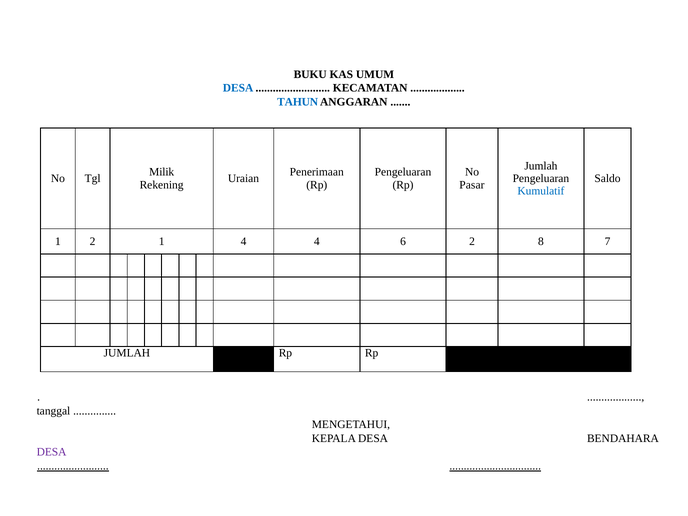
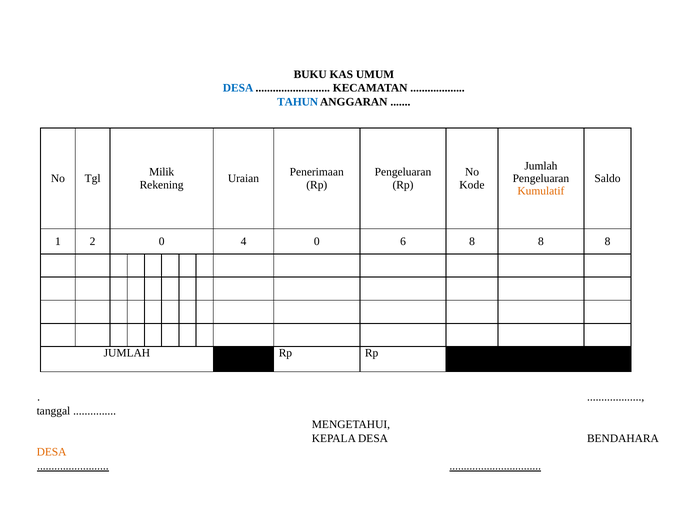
Pasar: Pasar -> Kode
Kumulatif colour: blue -> orange
2 1: 1 -> 0
4 4: 4 -> 0
6 2: 2 -> 8
7 at (608, 241): 7 -> 8
DESA at (52, 452) colour: purple -> orange
